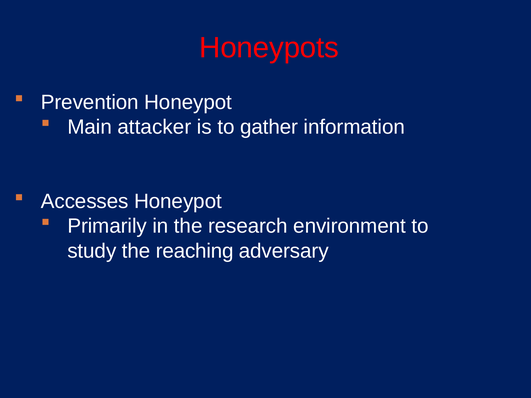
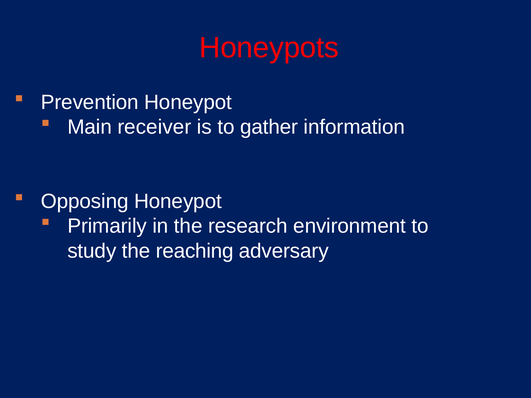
attacker: attacker -> receiver
Accesses: Accesses -> Opposing
